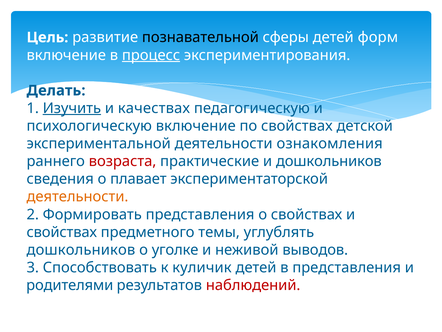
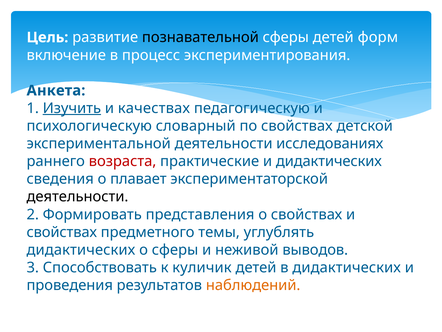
процесс underline: present -> none
Делать: Делать -> Анкета
психологическую включение: включение -> словарный
ознакомления: ознакомления -> исследованиях
и дошкольников: дошкольников -> дидактических
деятельности at (77, 196) colour: orange -> black
дошкольников at (81, 250): дошкольников -> дидактических
о уголке: уголке -> сферы
в представления: представления -> дидактических
родителями: родителями -> проведения
наблюдений colour: red -> orange
